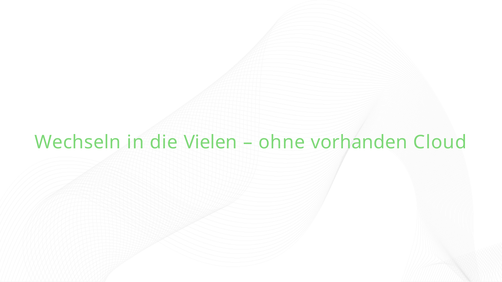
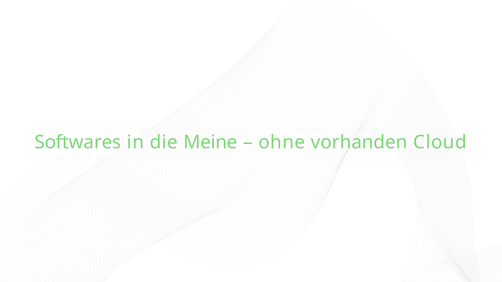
Wechseln: Wechseln -> Softwares
Vielen: Vielen -> Meine
